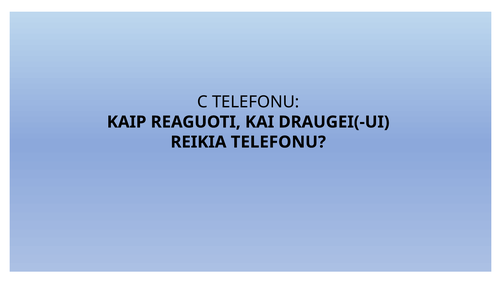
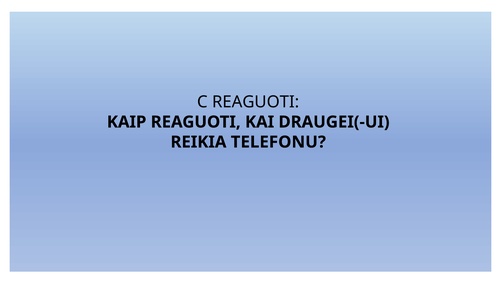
C TELEFONU: TELEFONU -> REAGUOTI
